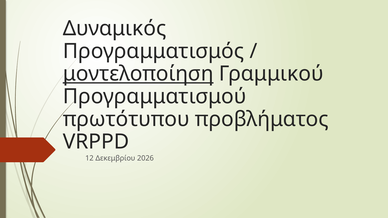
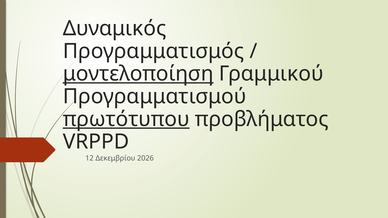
πρωτότυπου underline: none -> present
